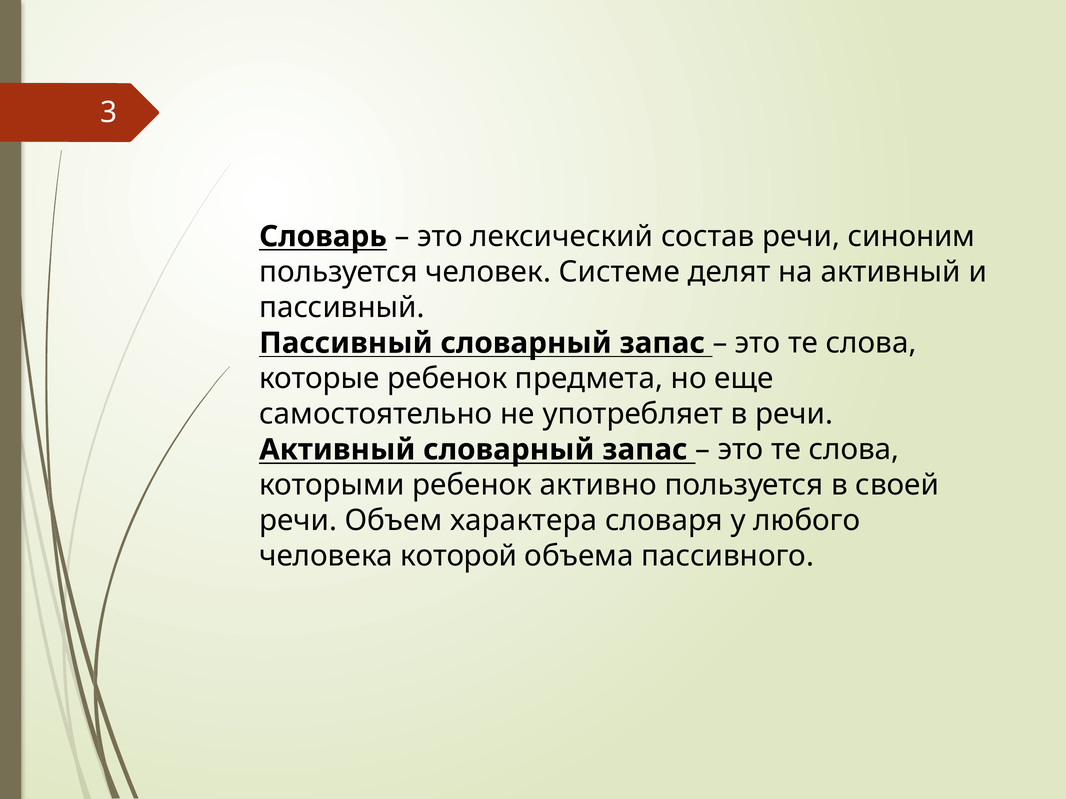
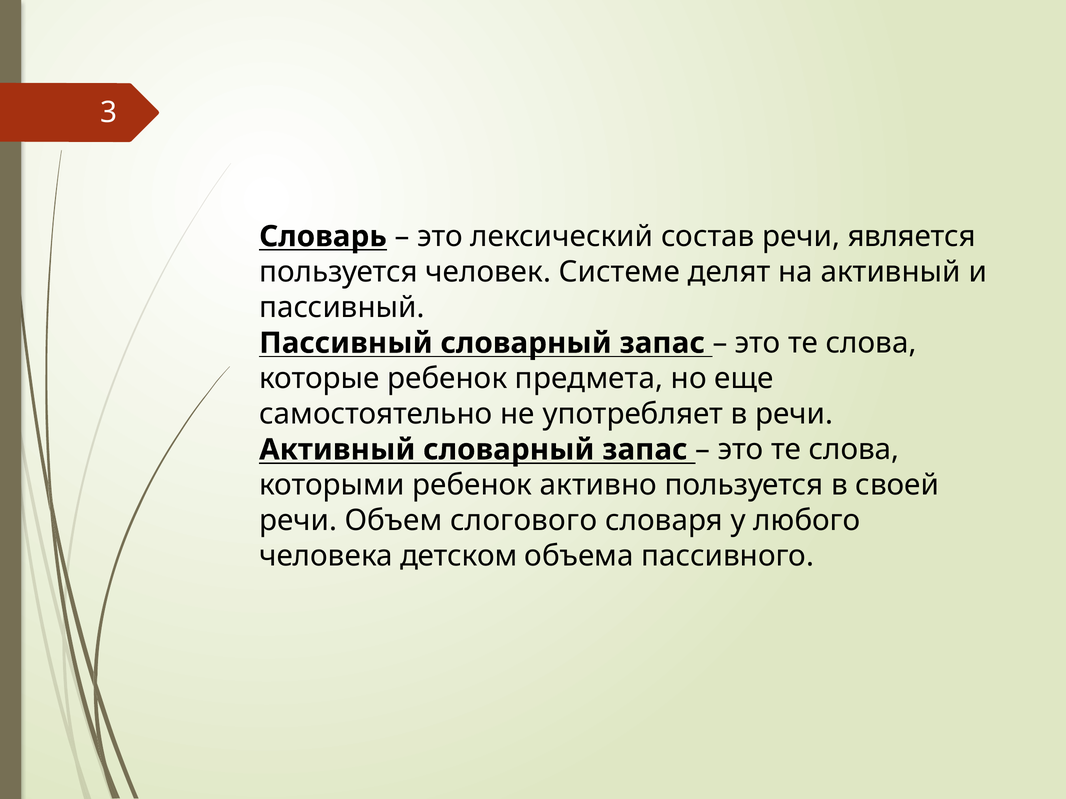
синоним: синоним -> является
характера: характера -> слогового
которой: которой -> детском
